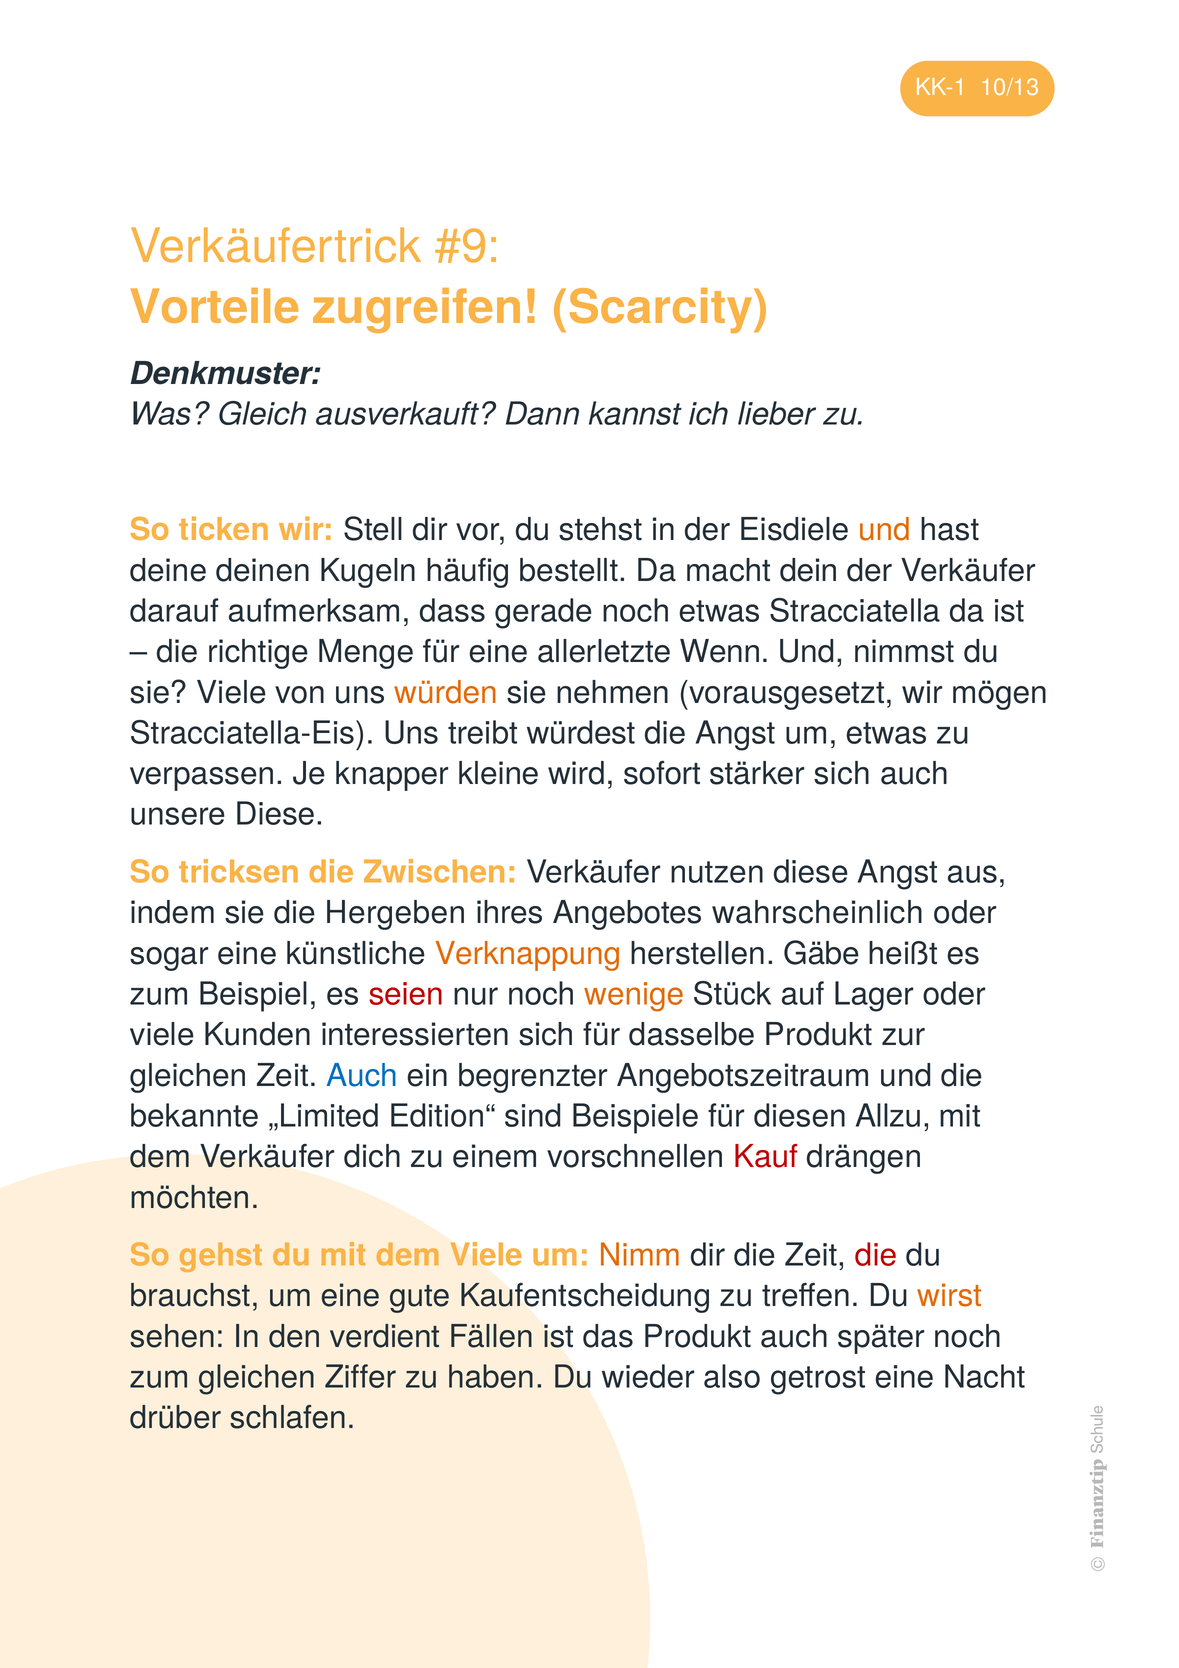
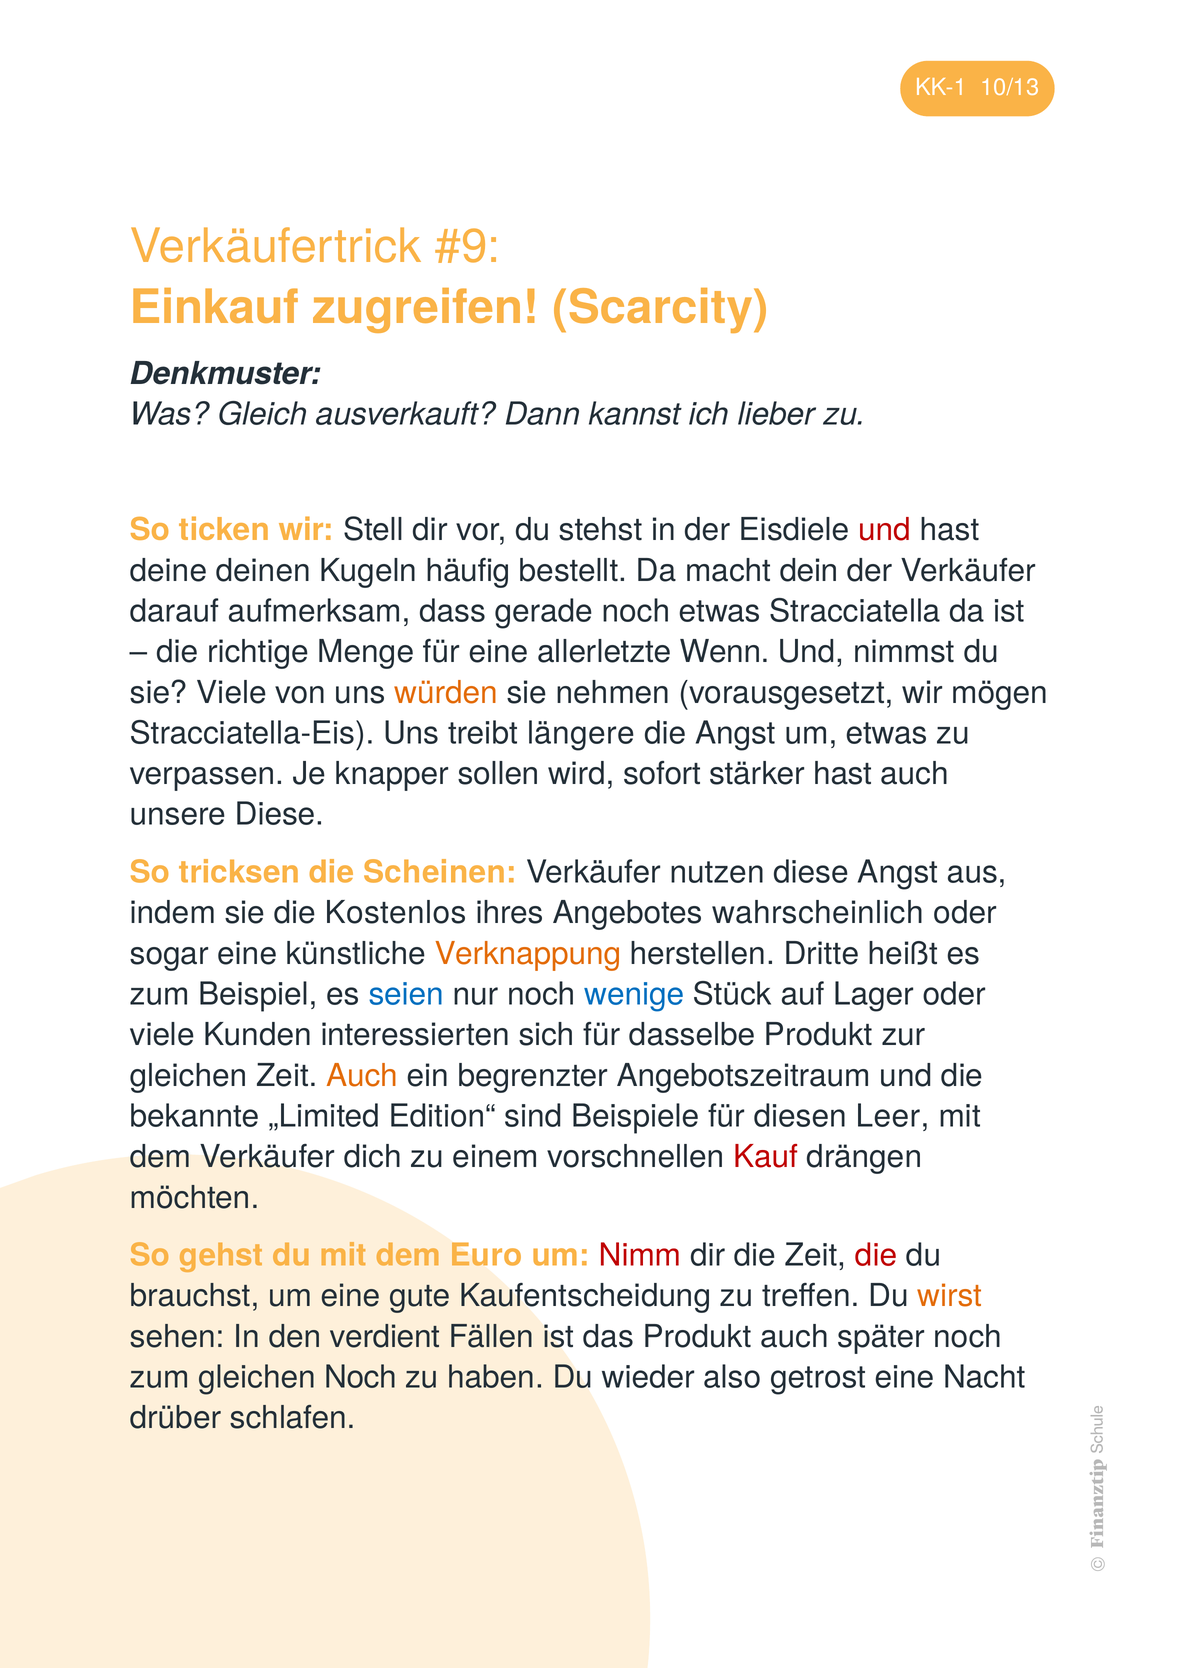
Vorteile: Vorteile -> Einkauf
und at (885, 530) colour: orange -> red
würdest: würdest -> längere
kleine: kleine -> sollen
stärker sich: sich -> hast
Zwischen: Zwischen -> Scheinen
Hergeben: Hergeben -> Kostenlos
Gäbe: Gäbe -> Dritte
seien colour: red -> blue
wenige colour: orange -> blue
Auch at (362, 1075) colour: blue -> orange
Allzu: Allzu -> Leer
dem Viele: Viele -> Euro
Nimm colour: orange -> red
gleichen Ziffer: Ziffer -> Noch
